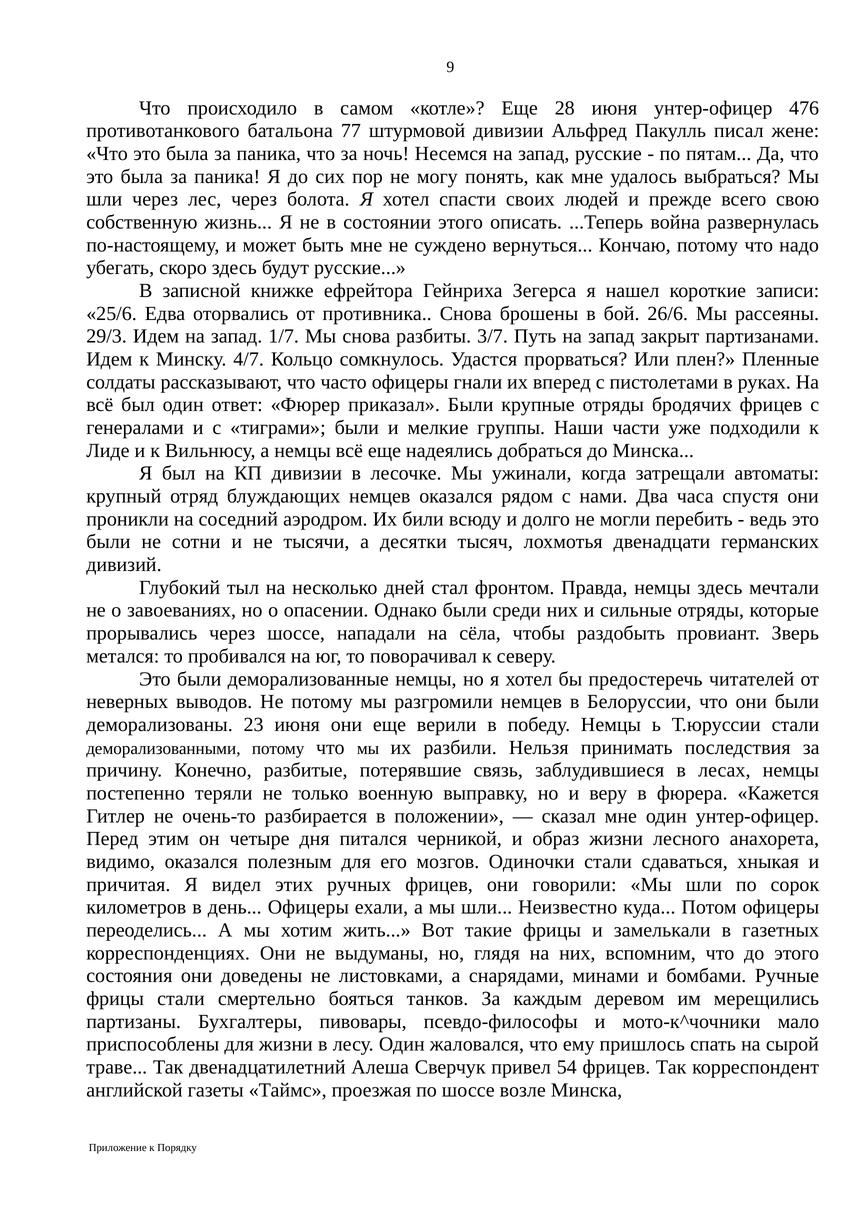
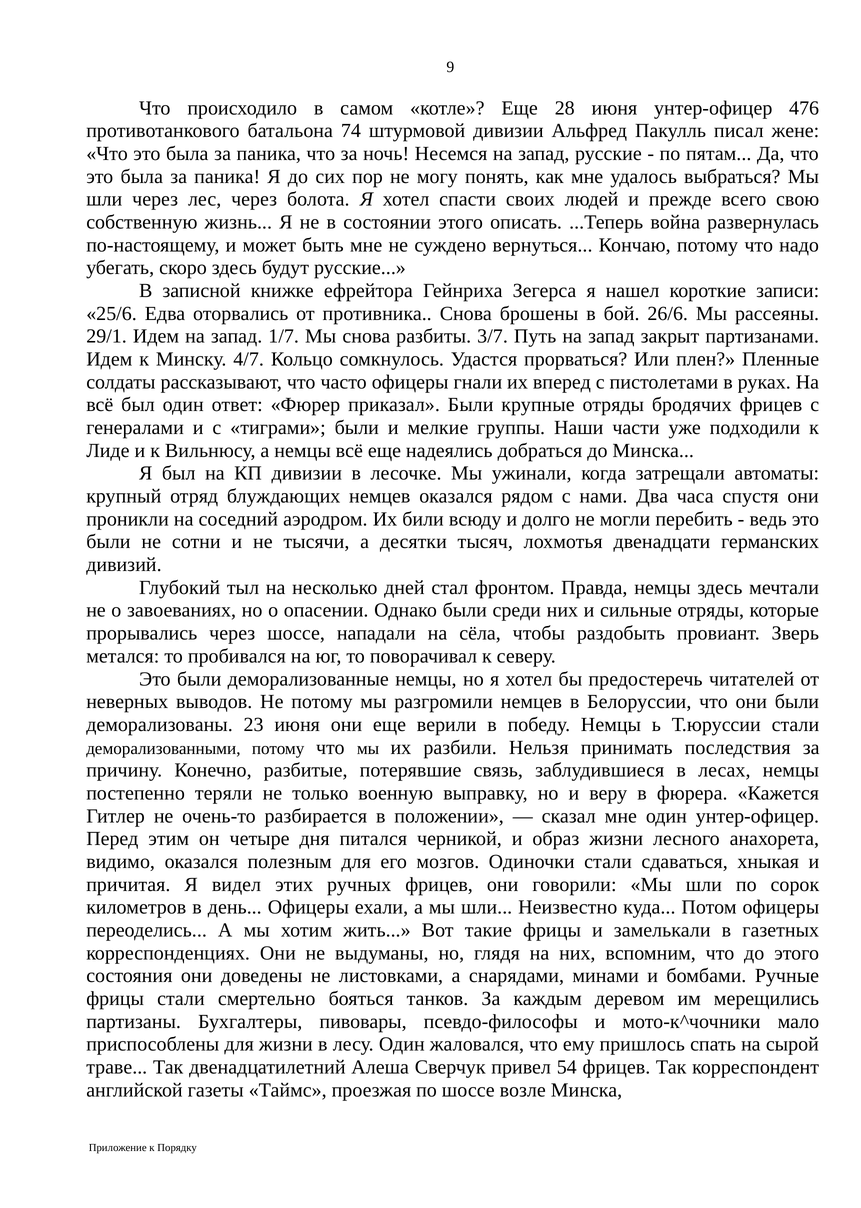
77: 77 -> 74
29/3: 29/3 -> 29/1
